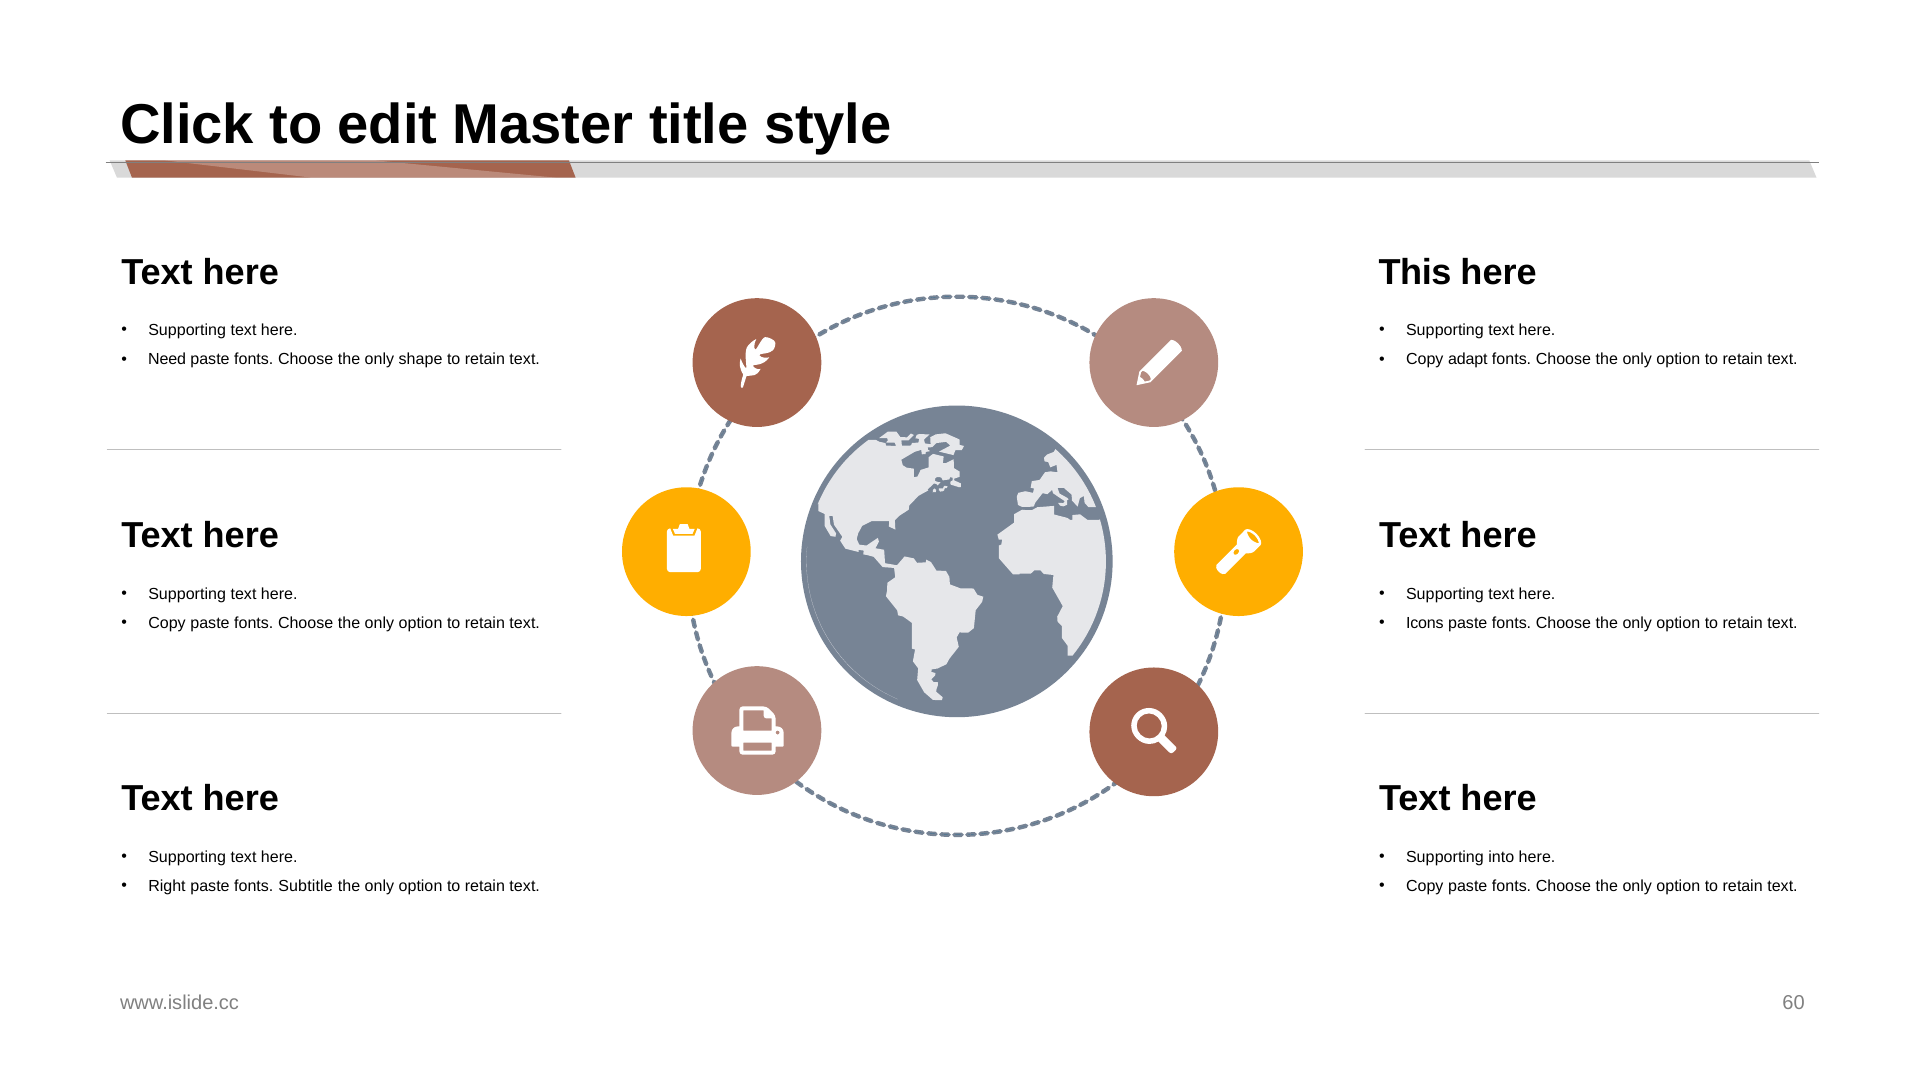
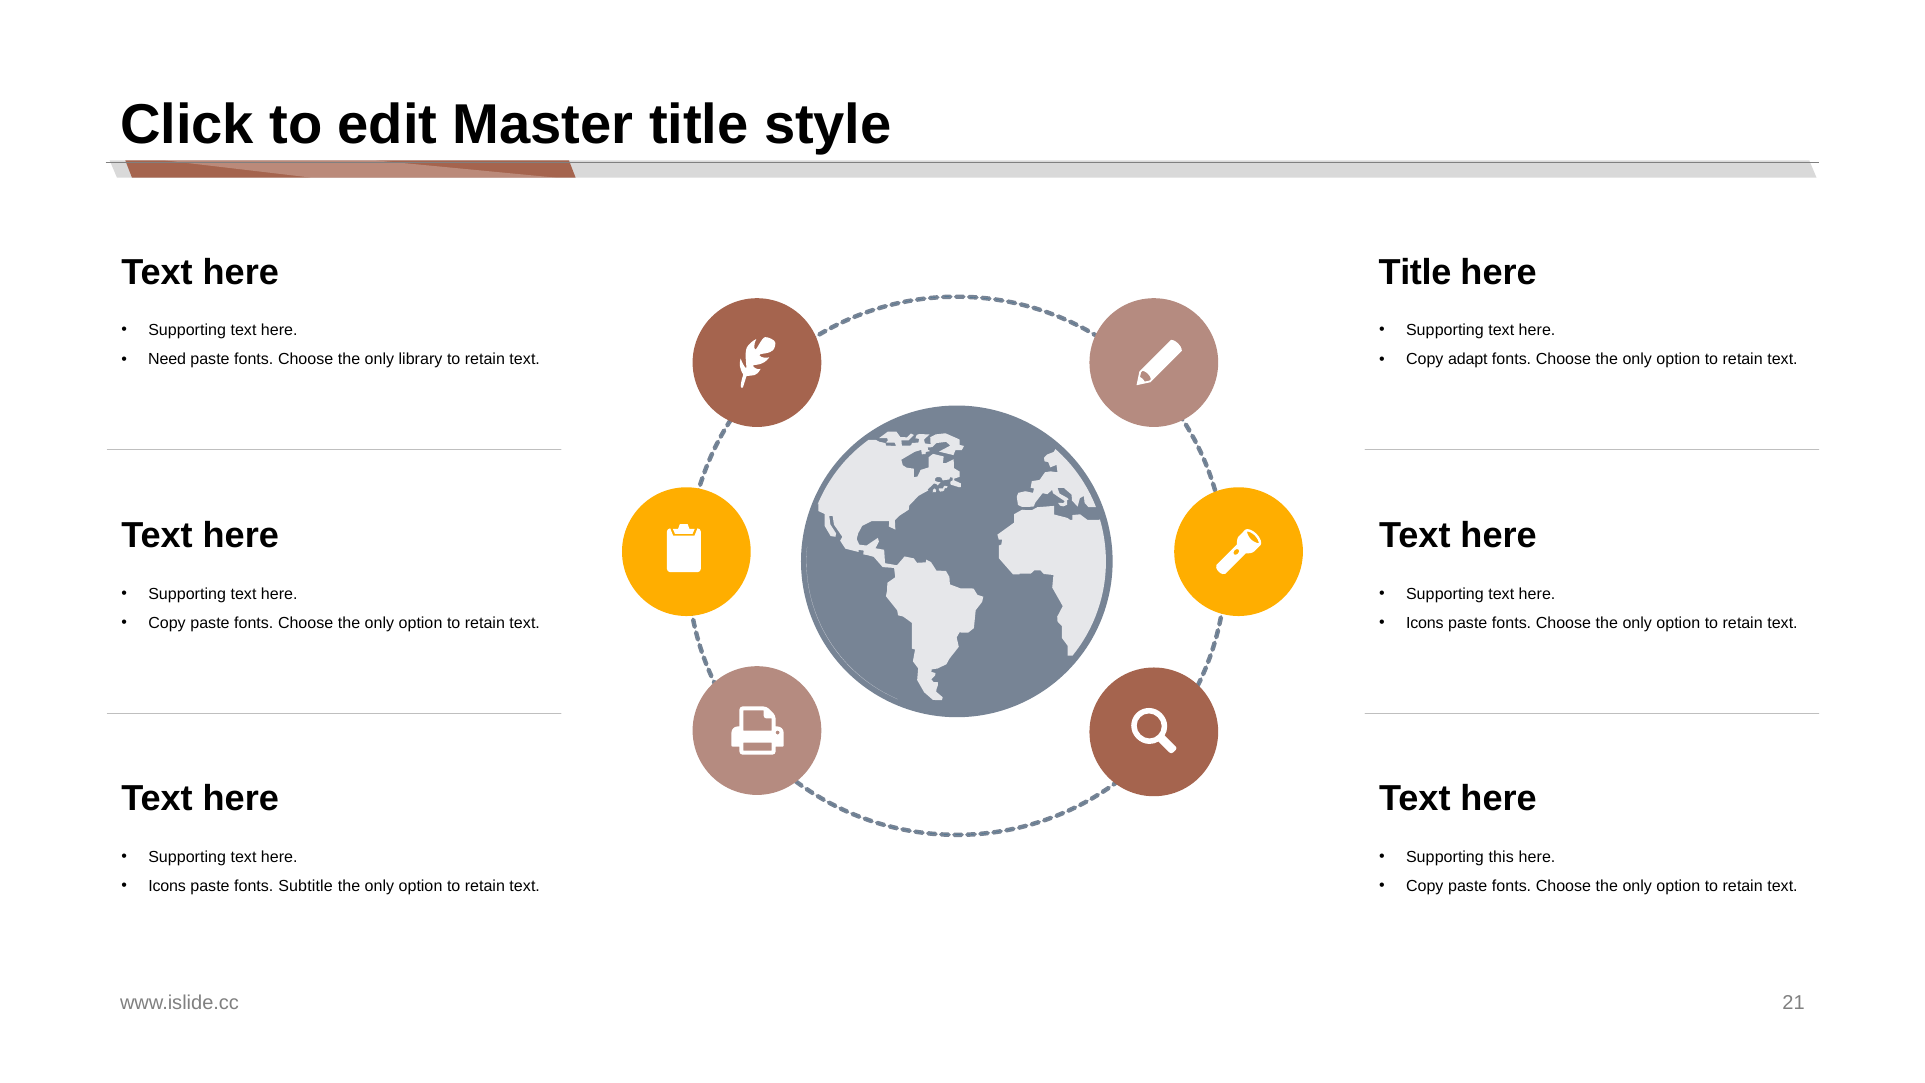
This at (1415, 272): This -> Title
shape: shape -> library
into: into -> this
Right at (167, 886): Right -> Icons
60: 60 -> 21
